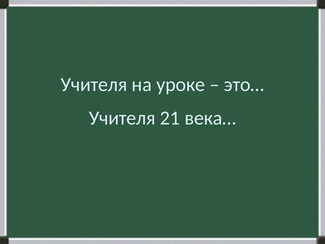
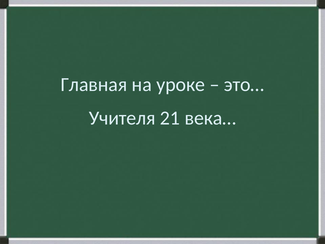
Учителя at (94, 84): Учителя -> Главная
